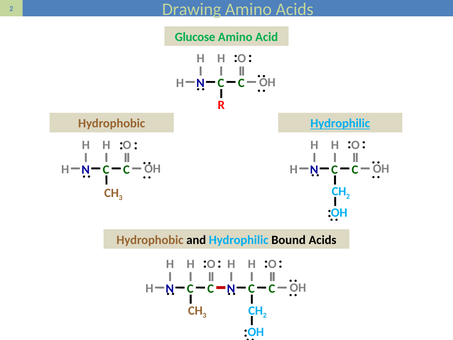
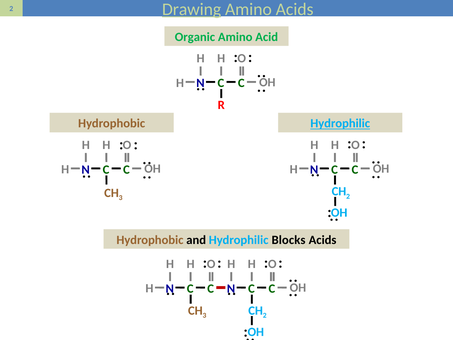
Drawing underline: none -> present
Glucose: Glucose -> Organic
Bound: Bound -> Blocks
